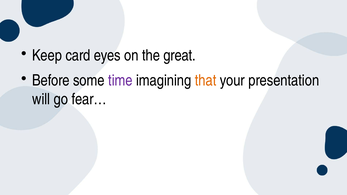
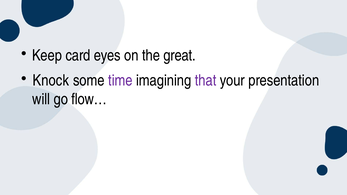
Before: Before -> Knock
that colour: orange -> purple
fear…: fear… -> flow…
